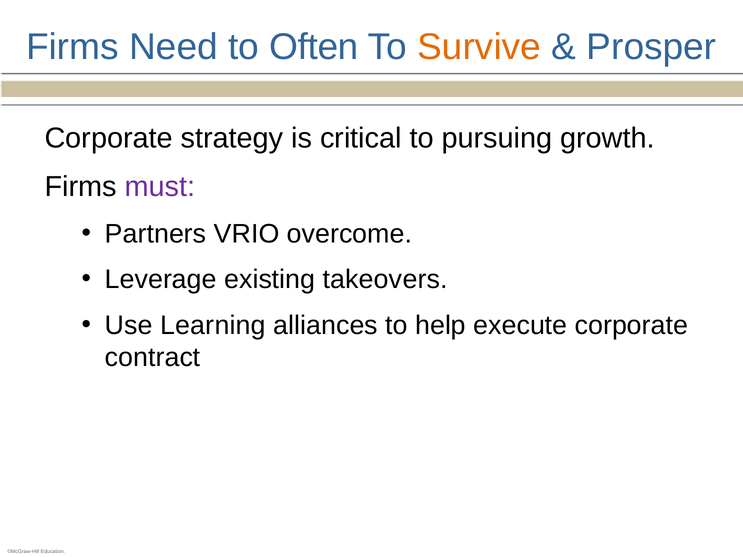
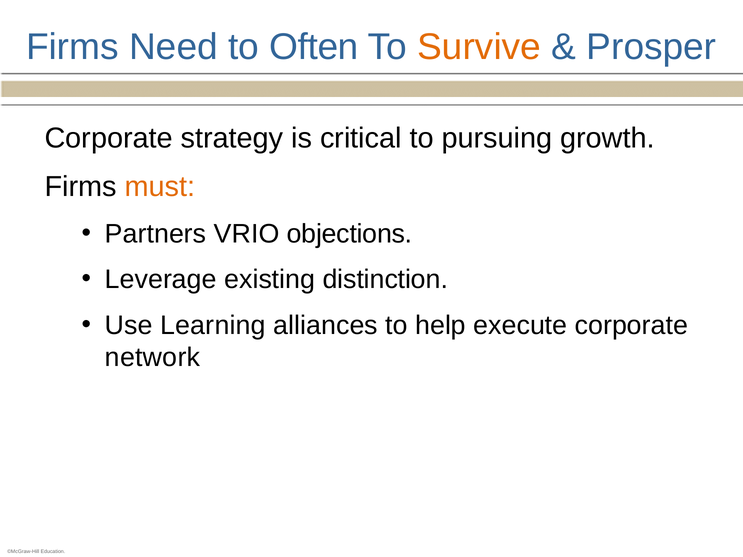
must colour: purple -> orange
overcome: overcome -> objections
takeovers: takeovers -> distinction
contract: contract -> network
